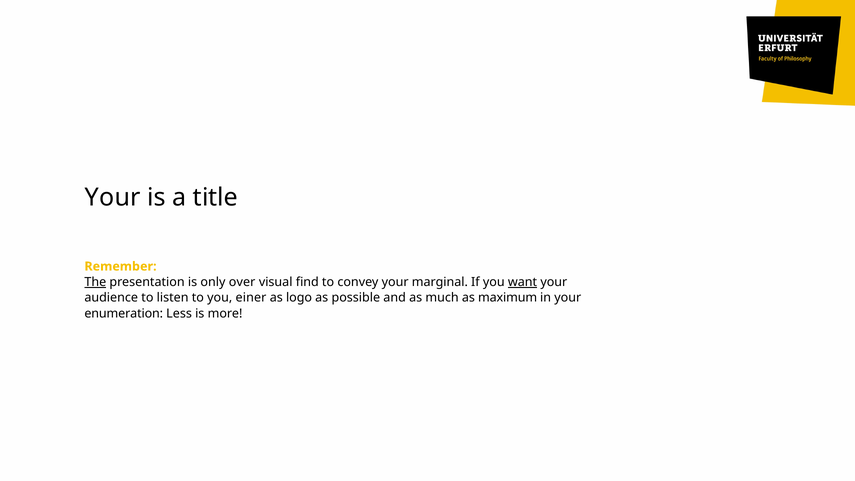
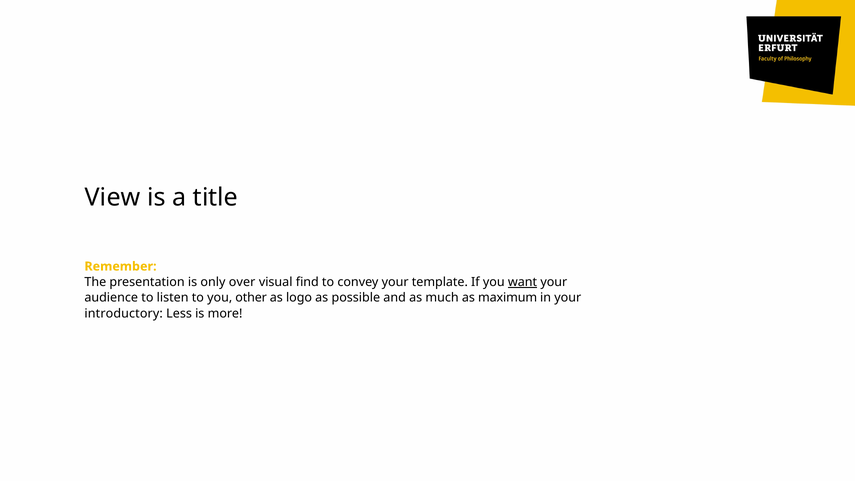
Your at (113, 198): Your -> View
The underline: present -> none
marginal: marginal -> template
einer: einer -> other
enumeration: enumeration -> introductory
